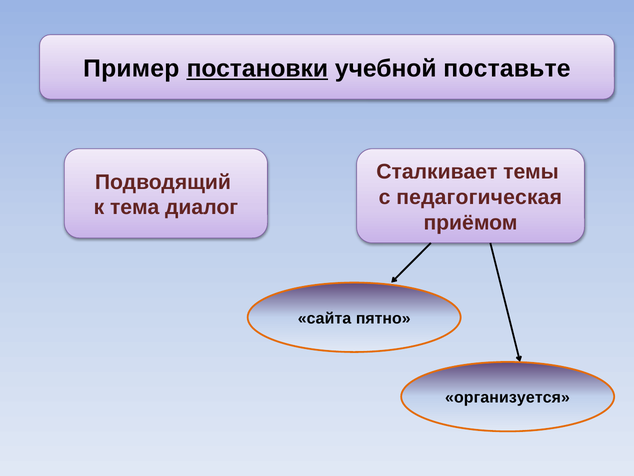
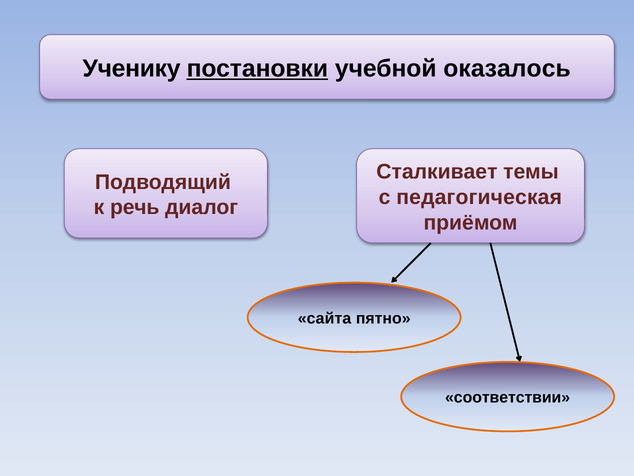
Пример: Пример -> Ученику
поставьте: поставьте -> оказалось
тема: тема -> речь
организуется: организуется -> соответствии
